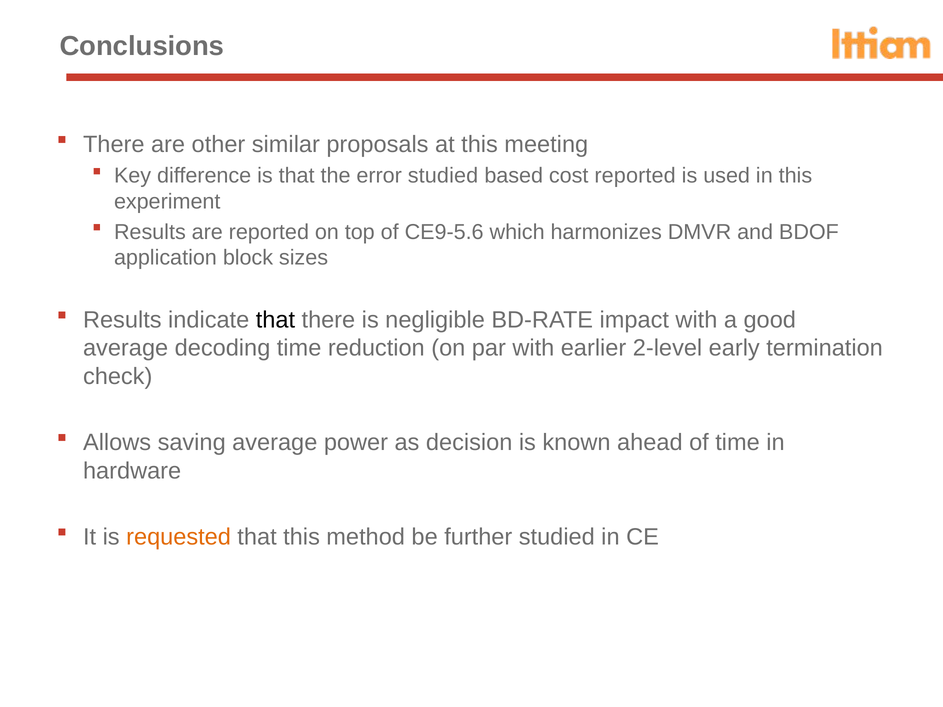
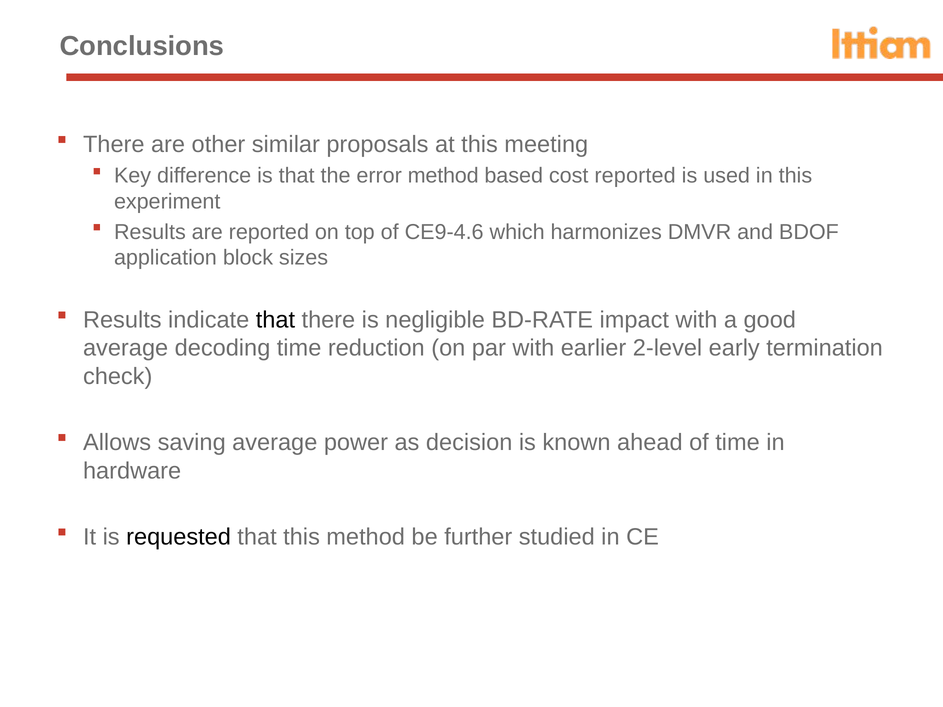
error studied: studied -> method
CE9-5.6: CE9-5.6 -> CE9-4.6
requested colour: orange -> black
